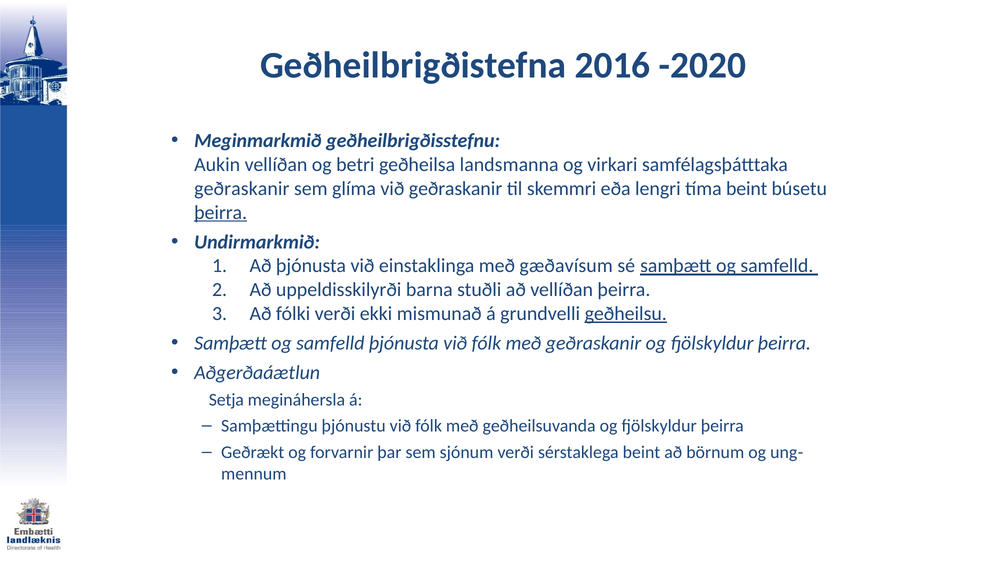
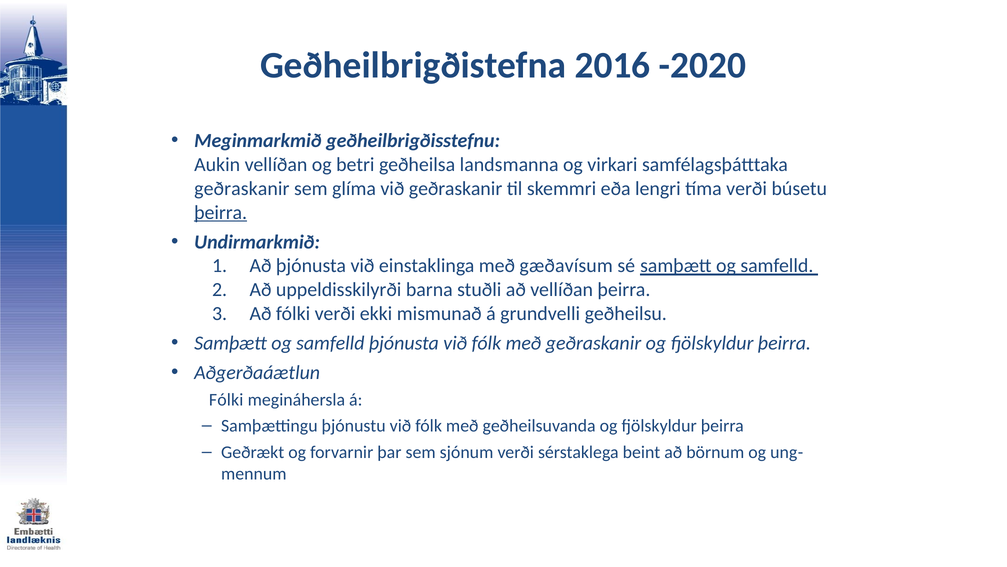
tíma beint: beint -> verði
geðheilsu underline: present -> none
Setja at (226, 399): Setja -> Fólki
